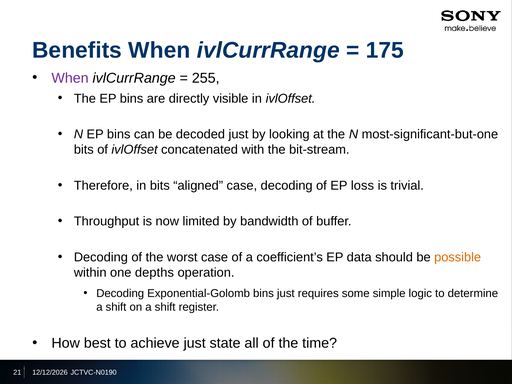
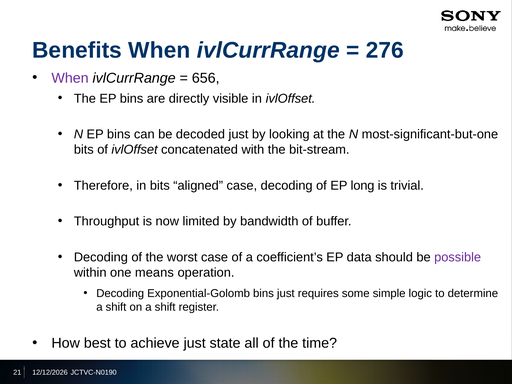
175: 175 -> 276
255: 255 -> 656
loss: loss -> long
possible colour: orange -> purple
depths: depths -> means
